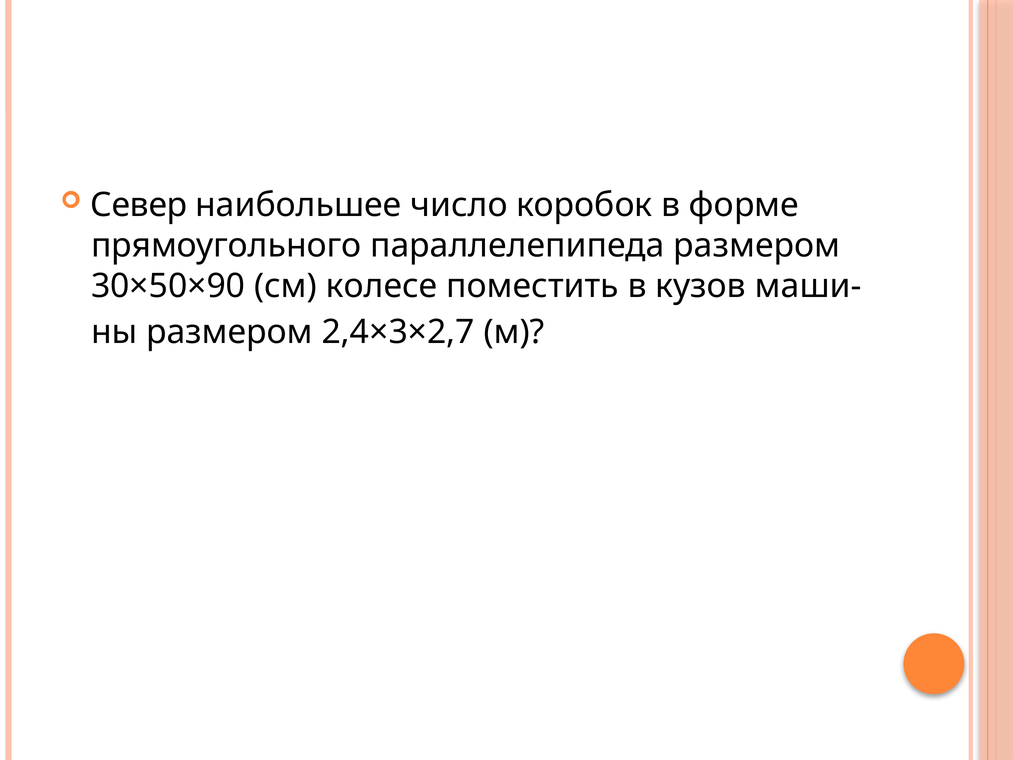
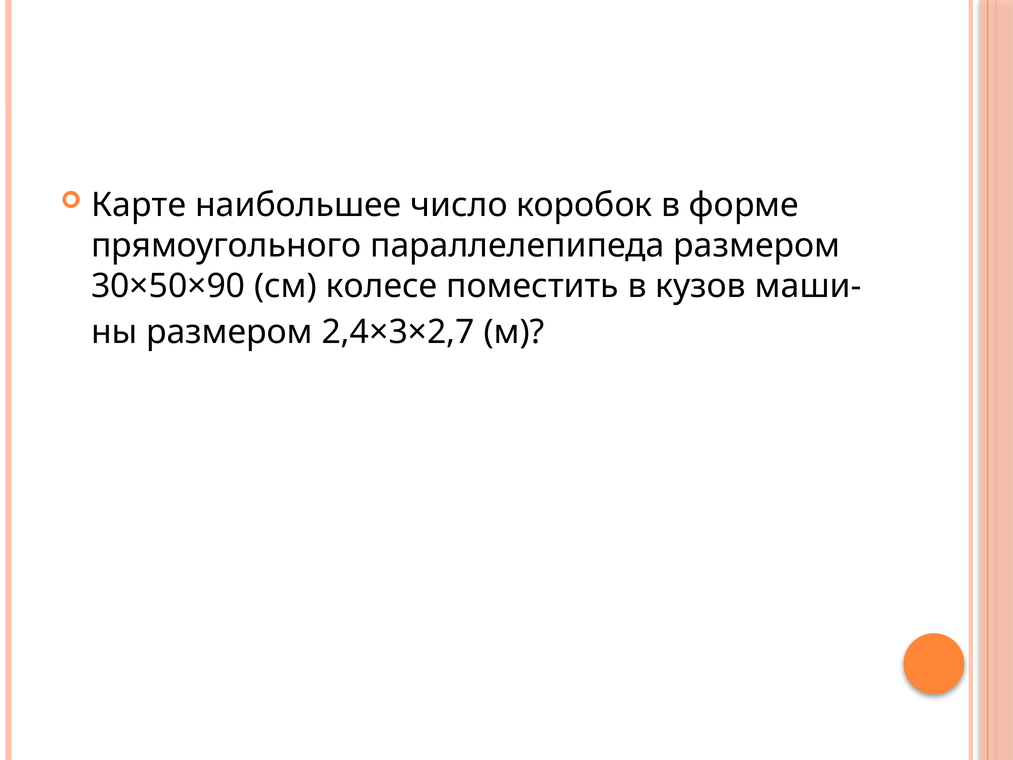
Север: Север -> Карте
